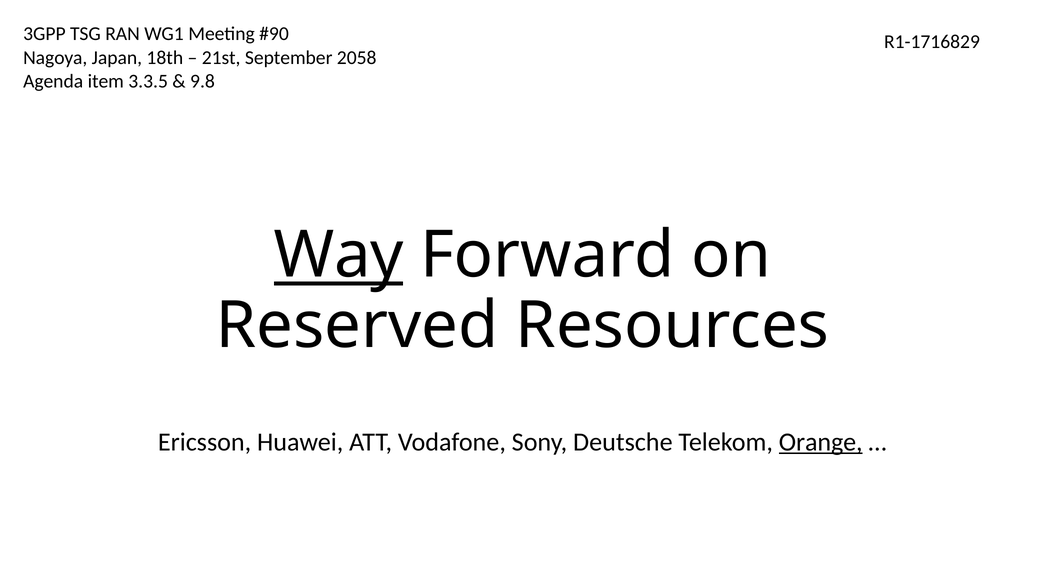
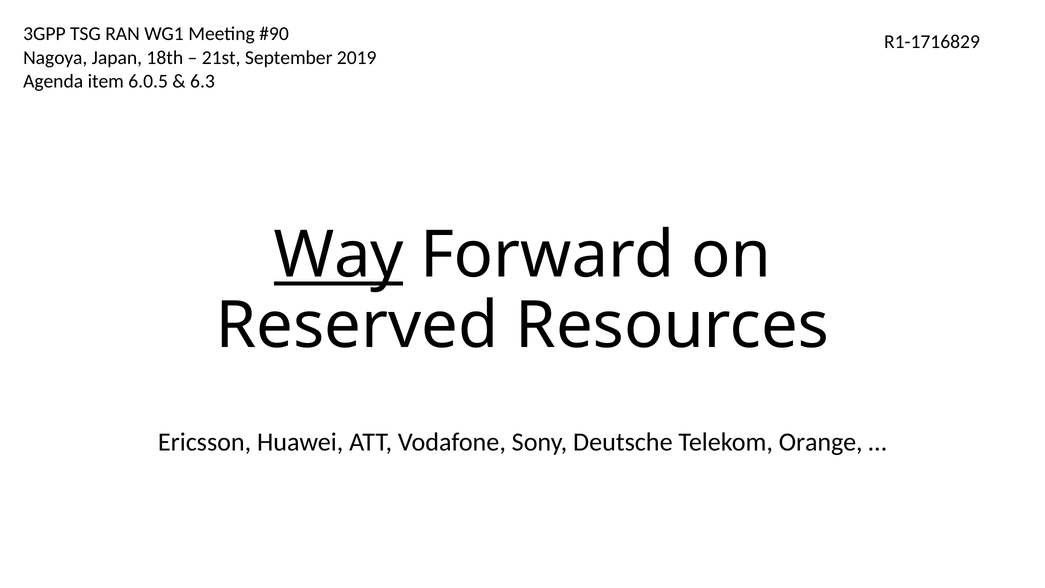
2058: 2058 -> 2019
3.3.5: 3.3.5 -> 6.0.5
9.8: 9.8 -> 6.3
Orange underline: present -> none
